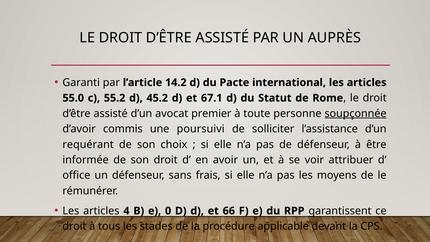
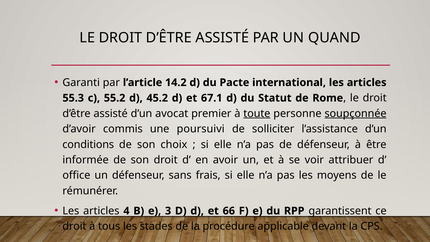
AUPRÈS: AUPRÈS -> QUAND
55.0: 55.0 -> 55.3
toute underline: none -> present
requérant: requérant -> conditions
0: 0 -> 3
